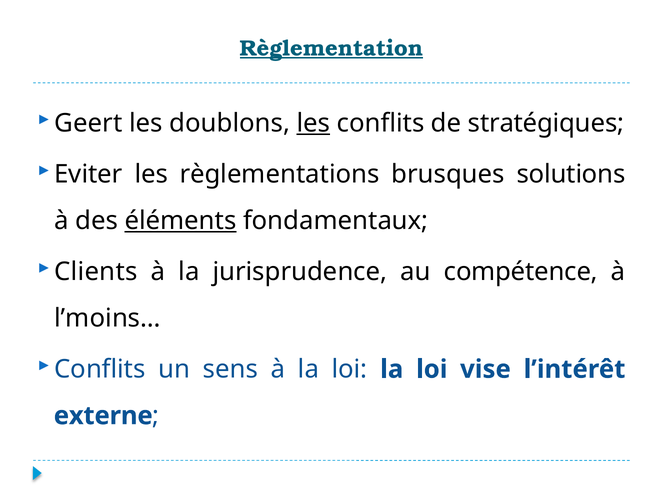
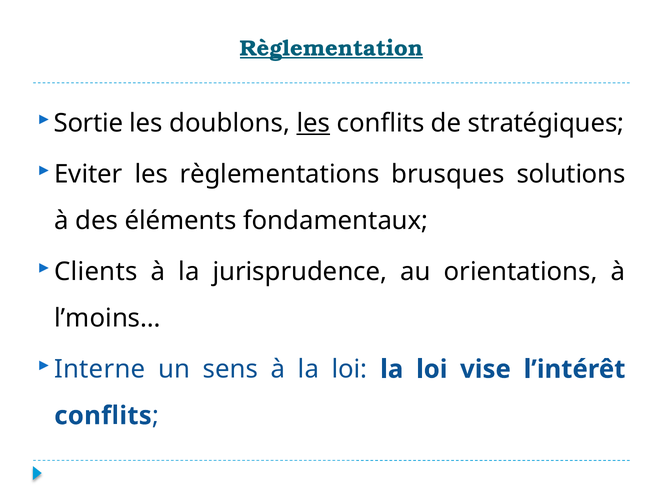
Geert: Geert -> Sortie
éléments underline: present -> none
compétence: compétence -> orientations
Conflits at (100, 369): Conflits -> Interne
externe at (103, 416): externe -> conflits
